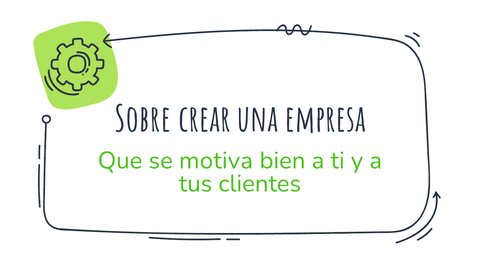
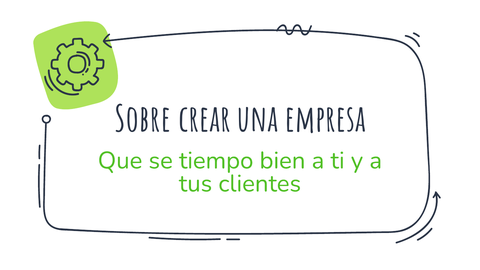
motiva: motiva -> tiempo
